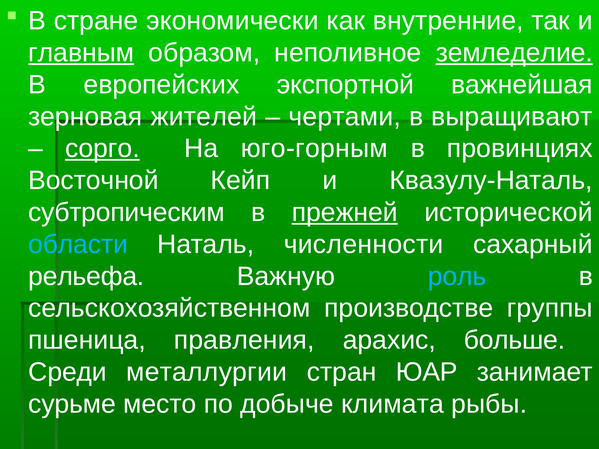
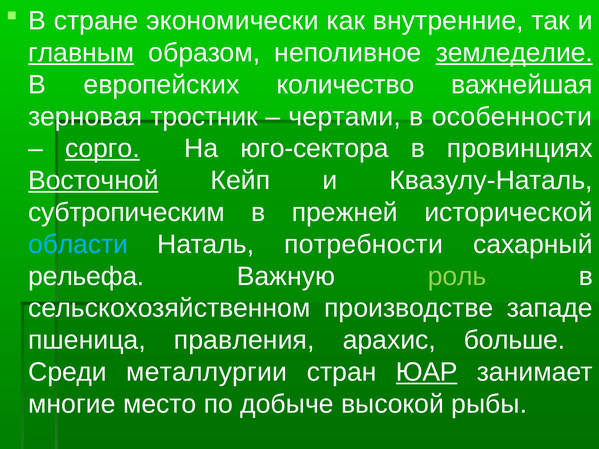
экспортной: экспортной -> количество
жителей: жителей -> тростник
выращивают: выращивают -> особенности
юго-горным: юго-горным -> юго-сектора
Восточной underline: none -> present
прежней underline: present -> none
численности: численности -> потребности
роль colour: light blue -> light green
группы: группы -> западе
ЮАР underline: none -> present
сурьме: сурьме -> многие
климата: климата -> высокой
